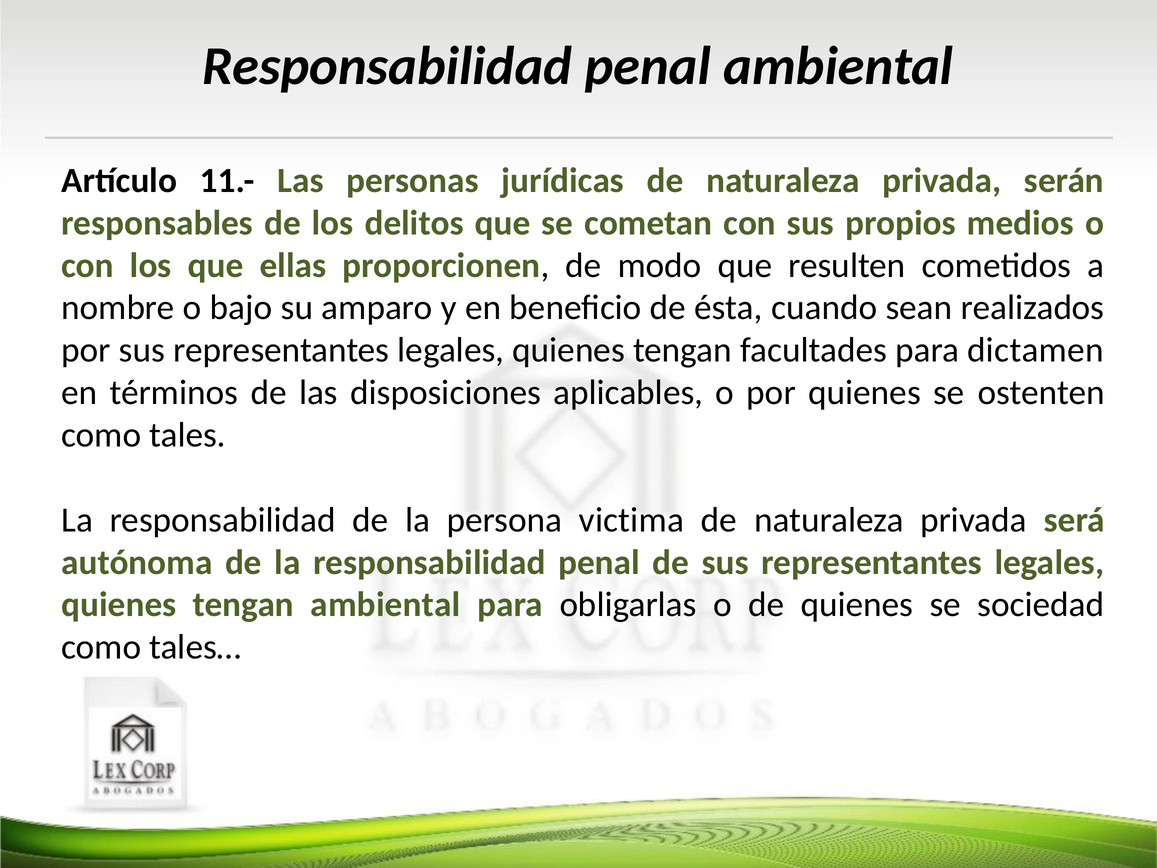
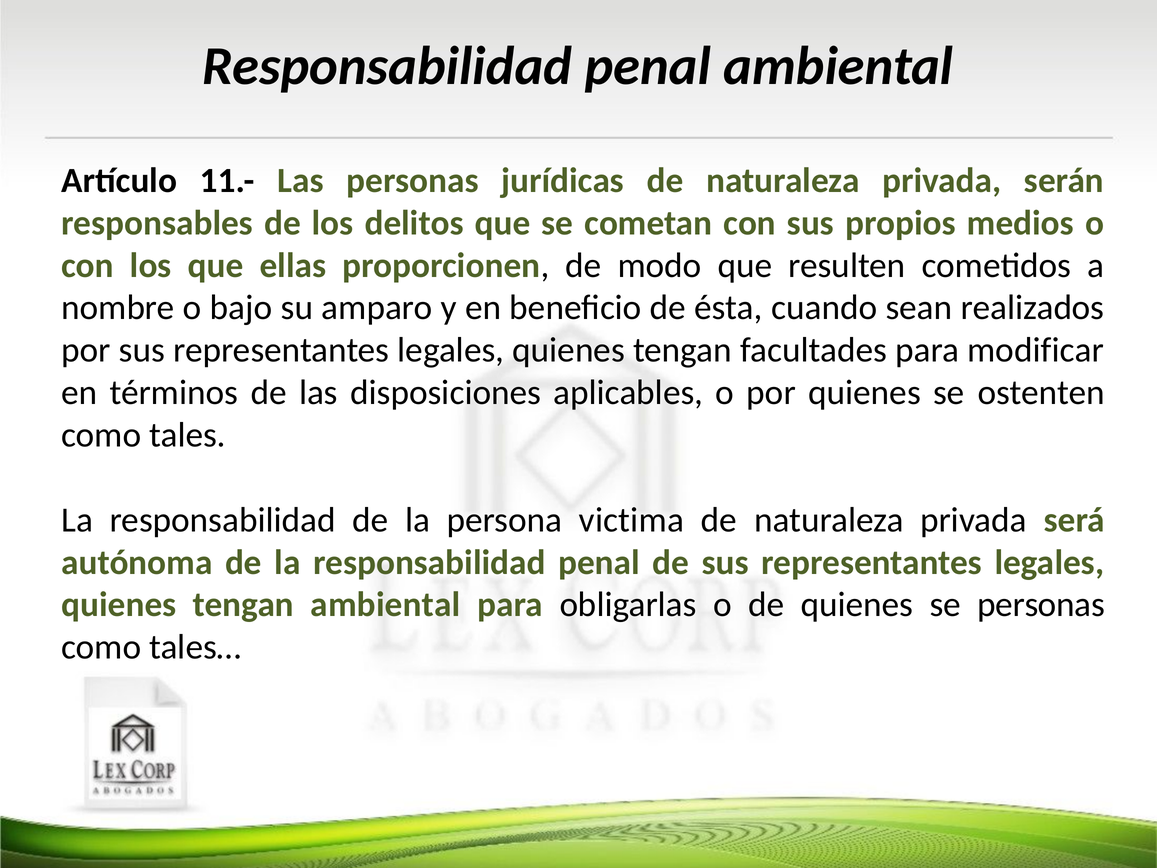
dictamen: dictamen -> modificar
se sociedad: sociedad -> personas
